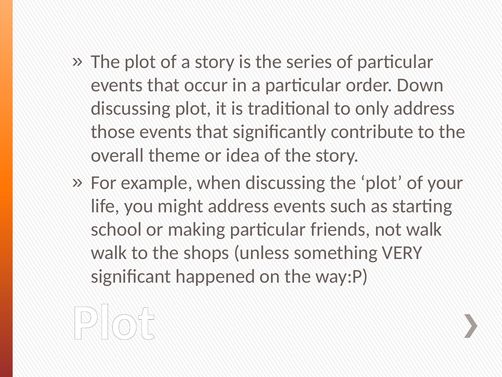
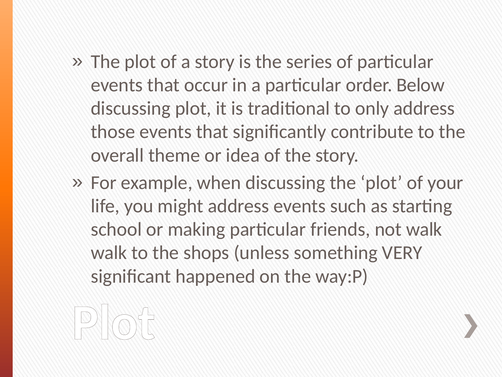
Down: Down -> Below
